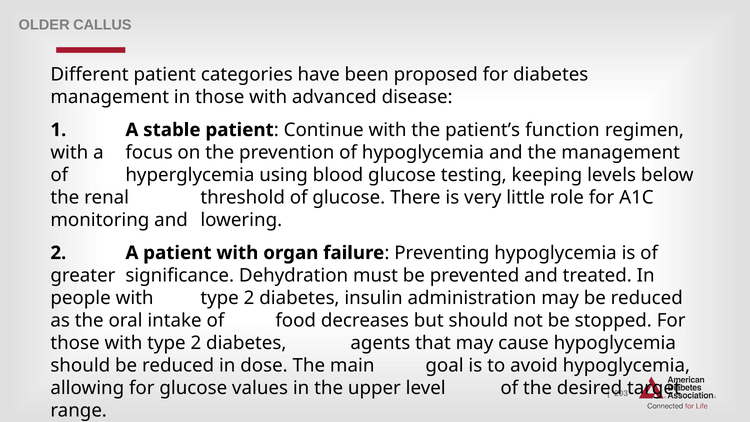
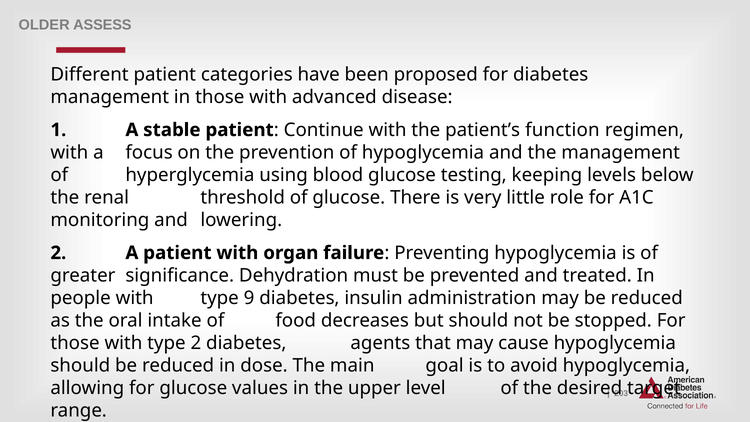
CALLUS: CALLUS -> ASSESS
people with type 2: 2 -> 9
